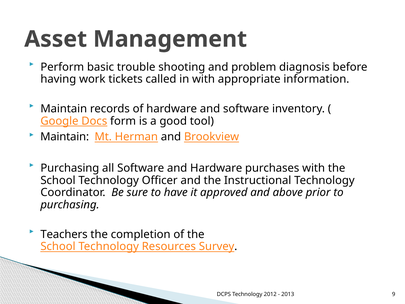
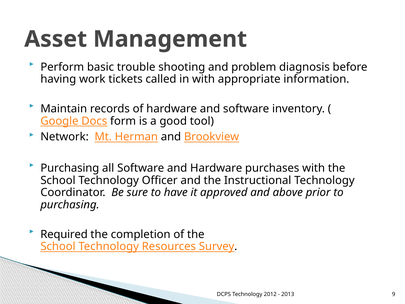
Maintain at (65, 137): Maintain -> Network
Teachers: Teachers -> Required
